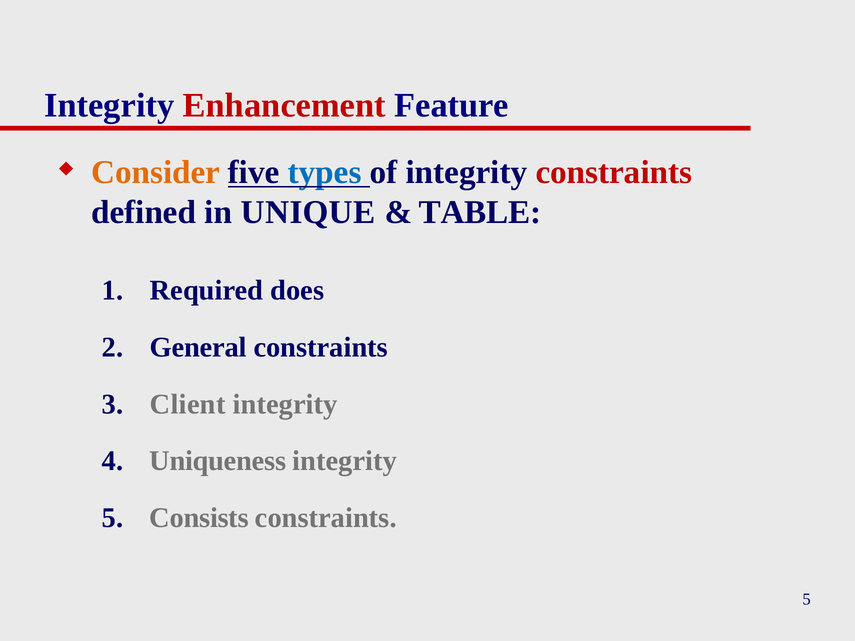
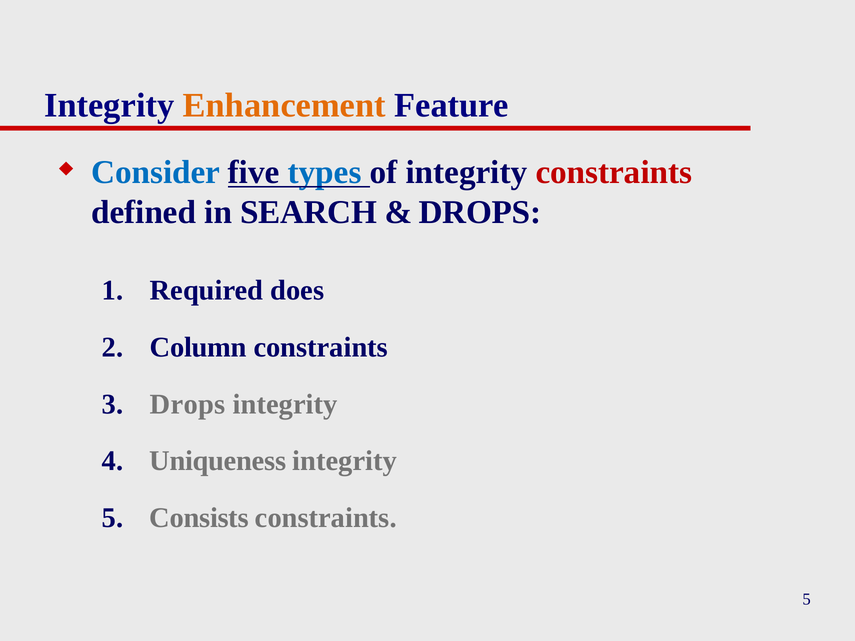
Enhancement colour: red -> orange
Consider colour: orange -> blue
UNIQUE: UNIQUE -> SEARCH
TABLE at (480, 212): TABLE -> DROPS
General: General -> Column
Client at (188, 404): Client -> Drops
